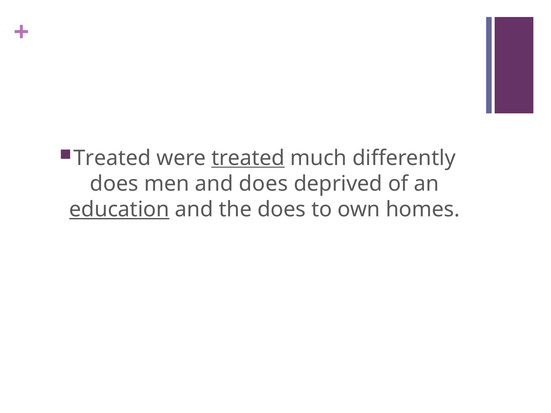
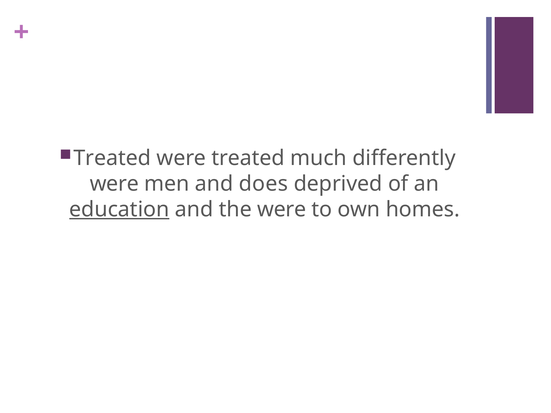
treated at (248, 158) underline: present -> none
does at (114, 184): does -> were
the does: does -> were
